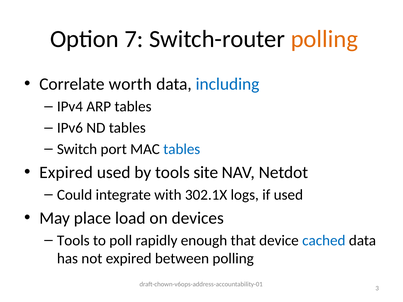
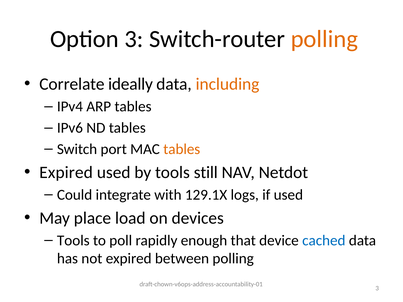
Option 7: 7 -> 3
worth: worth -> ideally
including colour: blue -> orange
tables at (182, 149) colour: blue -> orange
site: site -> still
302.1X: 302.1X -> 129.1X
